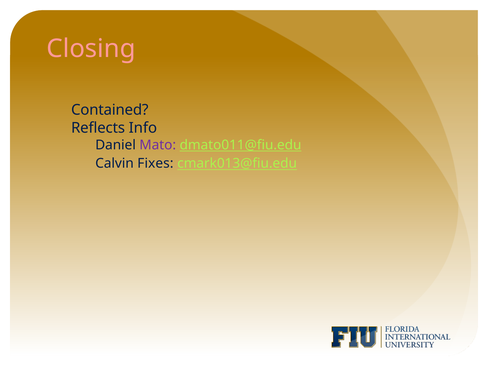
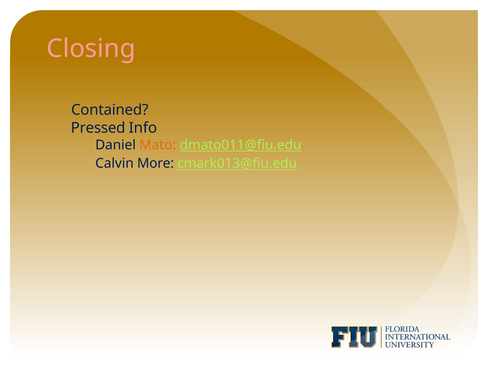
Reflects: Reflects -> Pressed
Mato colour: purple -> orange
Fixes: Fixes -> More
